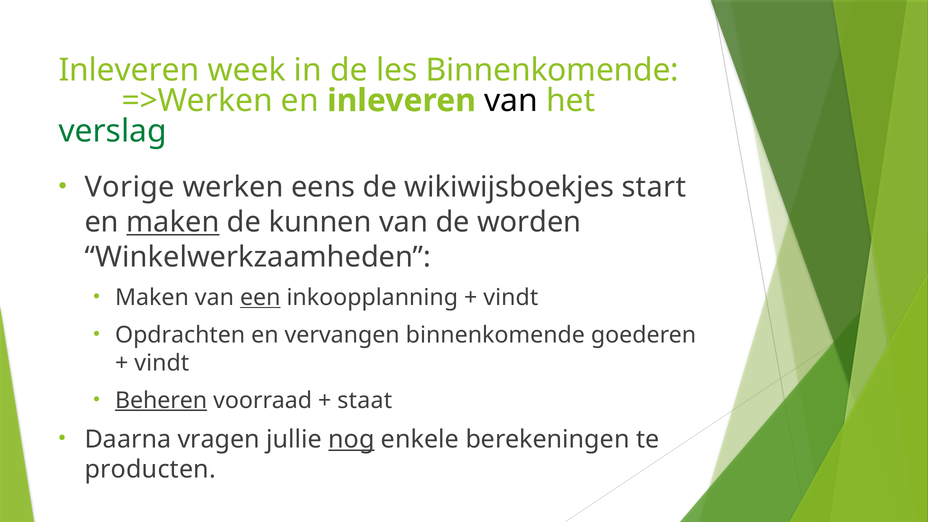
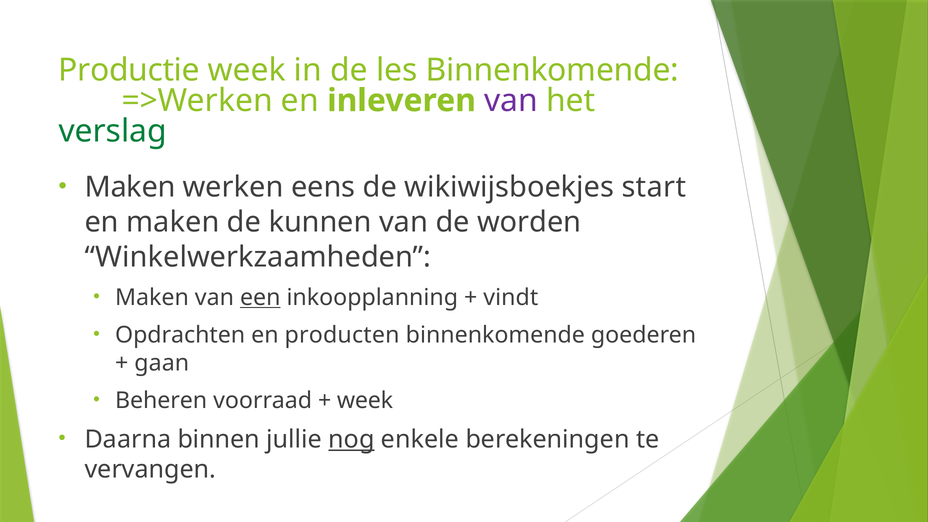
Inleveren at (129, 70): Inleveren -> Productie
van at (511, 101) colour: black -> purple
Vorige at (130, 187): Vorige -> Maken
maken at (173, 222) underline: present -> none
vervangen: vervangen -> producten
vindt at (162, 363): vindt -> gaan
Beheren underline: present -> none
staat at (365, 400): staat -> week
vragen: vragen -> binnen
producten: producten -> vervangen
